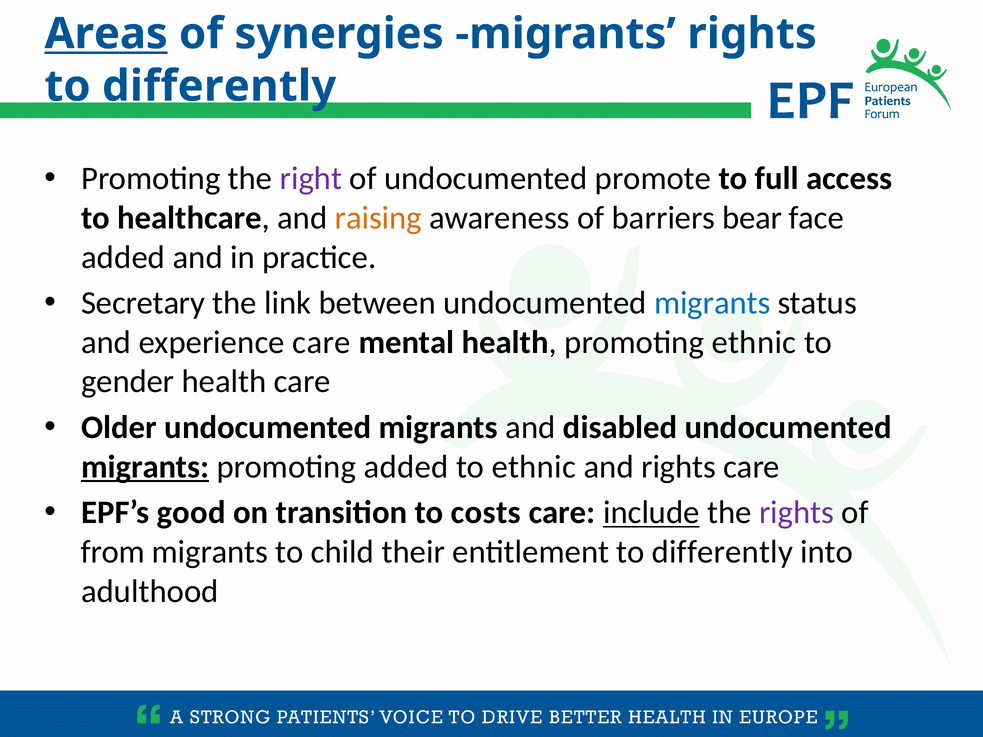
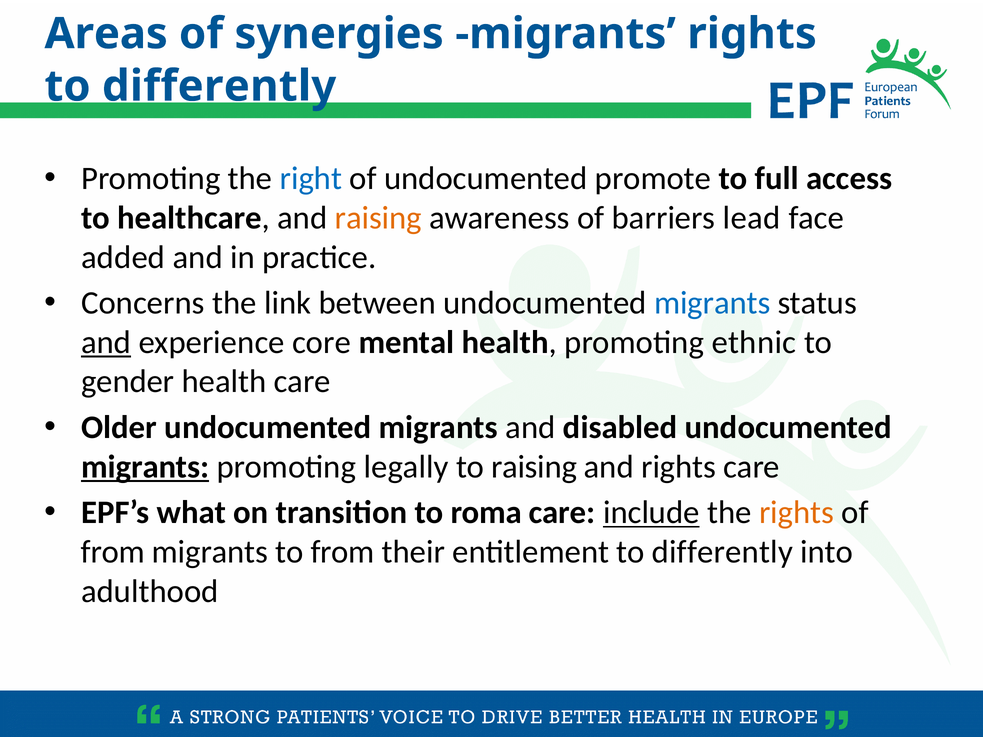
Areas underline: present -> none
right colour: purple -> blue
bear: bear -> lead
Secretary: Secretary -> Concerns
and at (106, 342) underline: none -> present
experience care: care -> core
promoting added: added -> legally
to ethnic: ethnic -> raising
good: good -> what
costs: costs -> roma
rights at (797, 513) colour: purple -> orange
to child: child -> from
